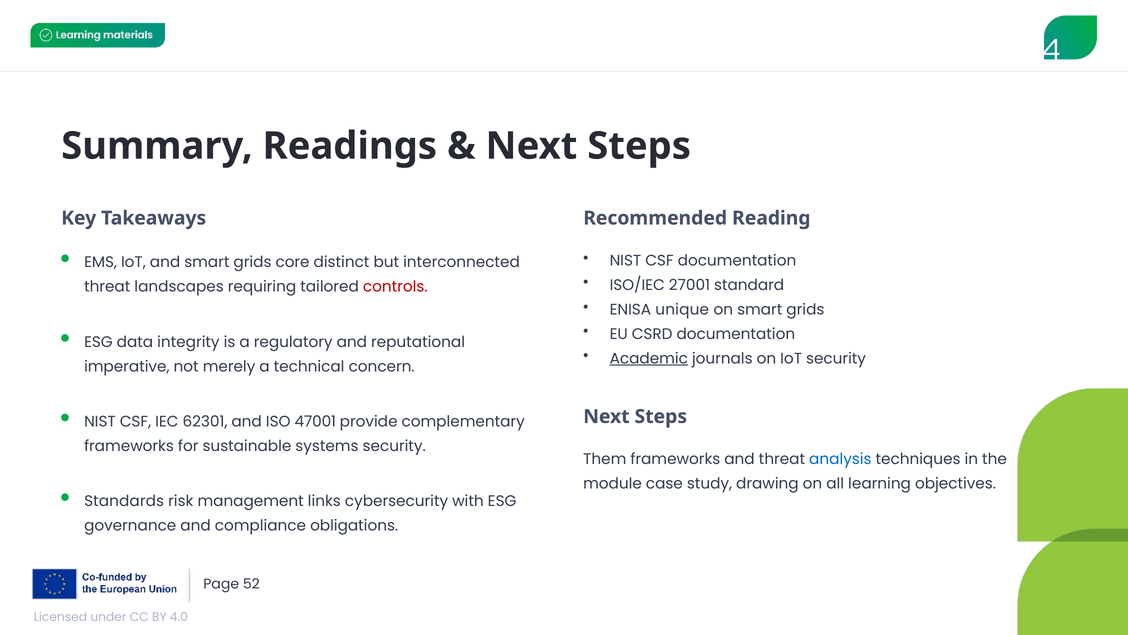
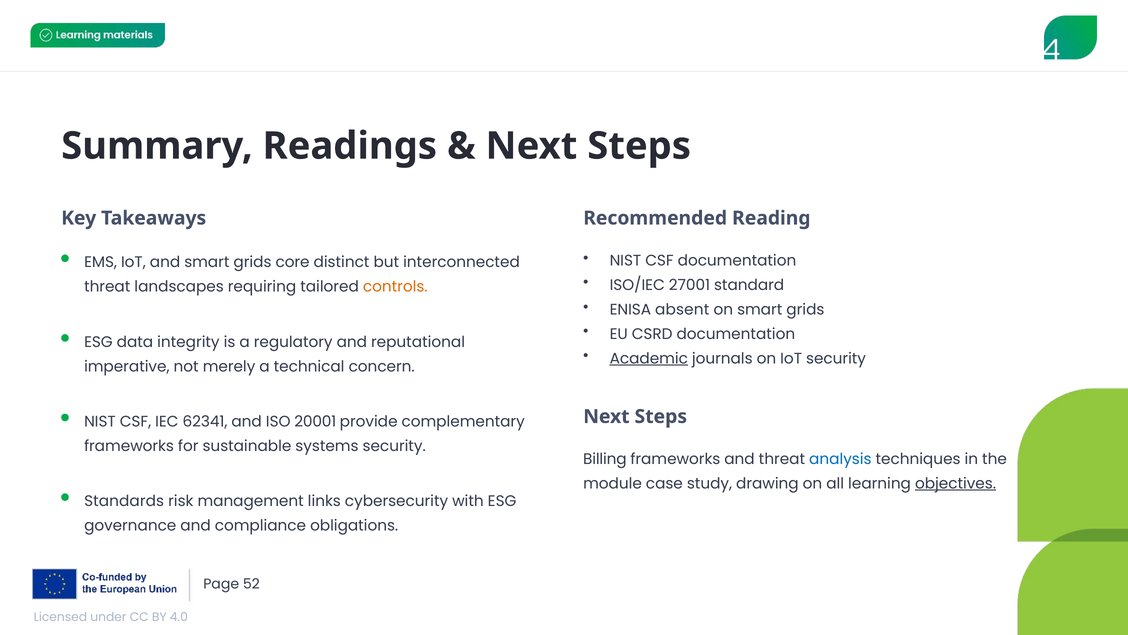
controls colour: red -> orange
unique: unique -> absent
62301: 62301 -> 62341
47001: 47001 -> 20001
Them: Them -> Billing
objectives underline: none -> present
